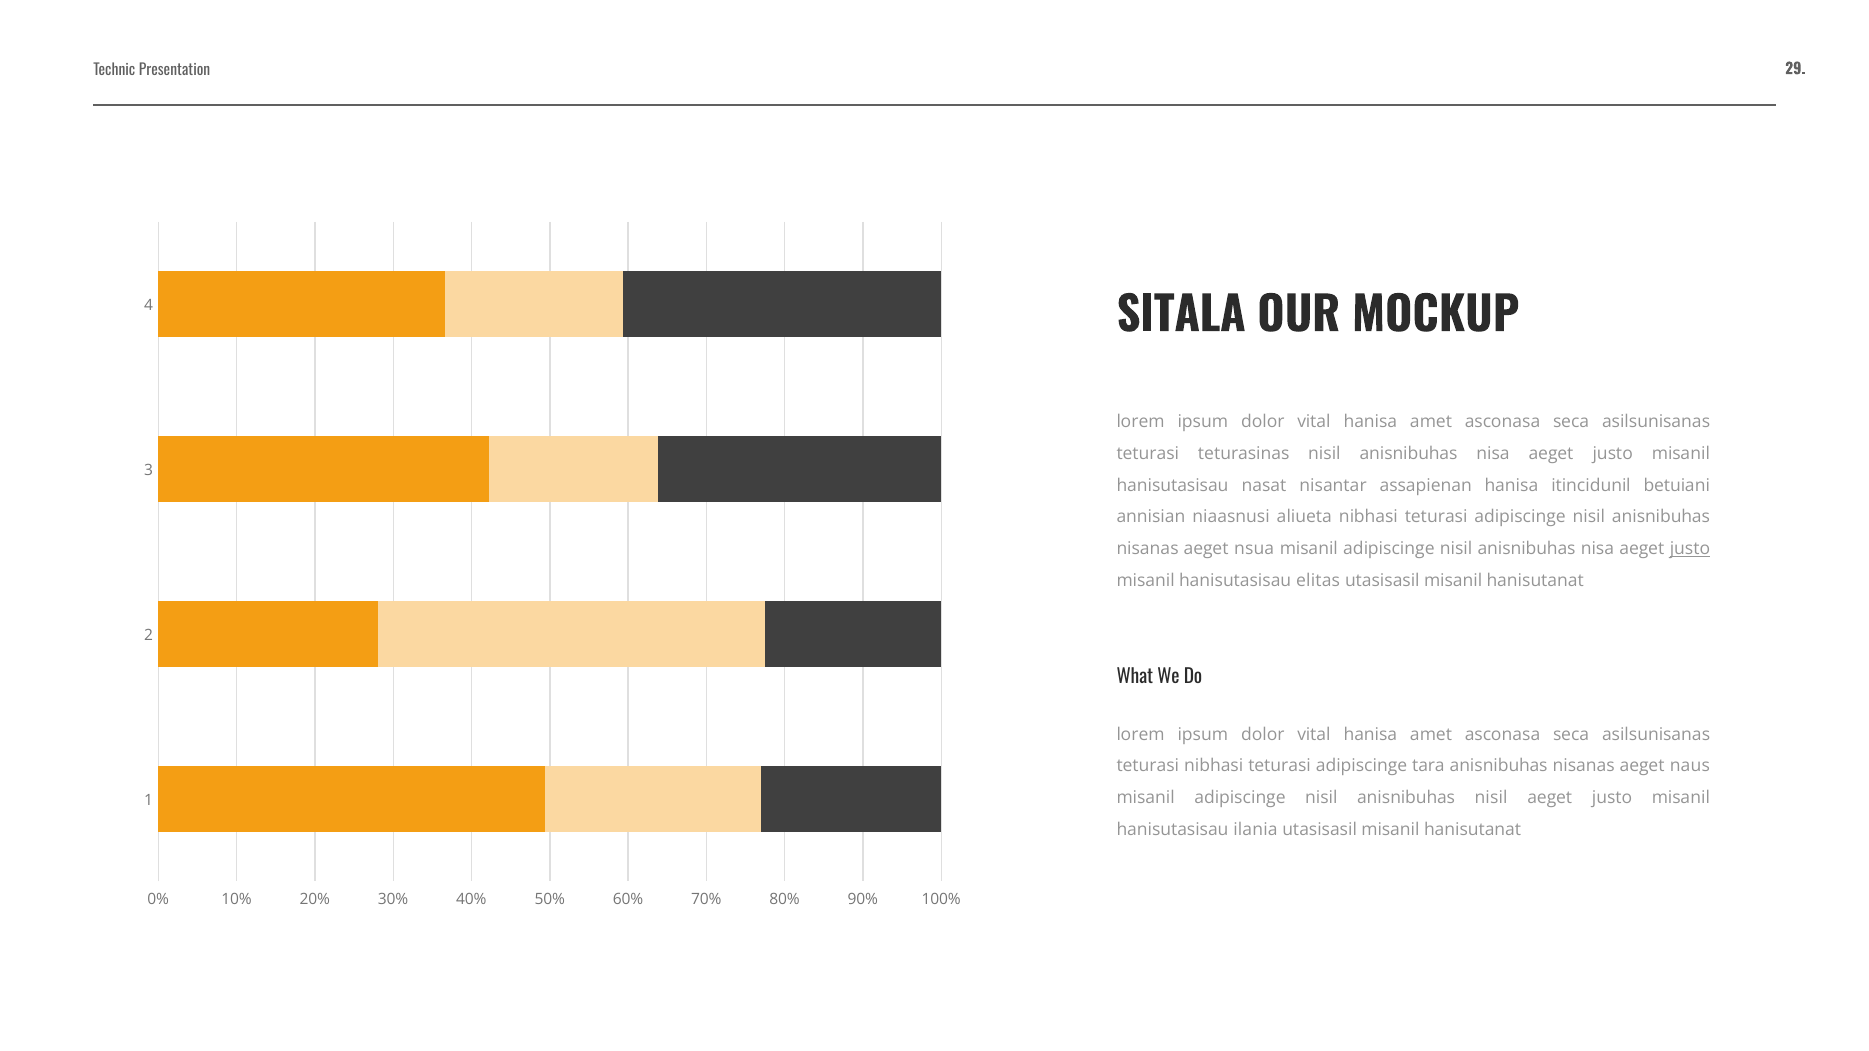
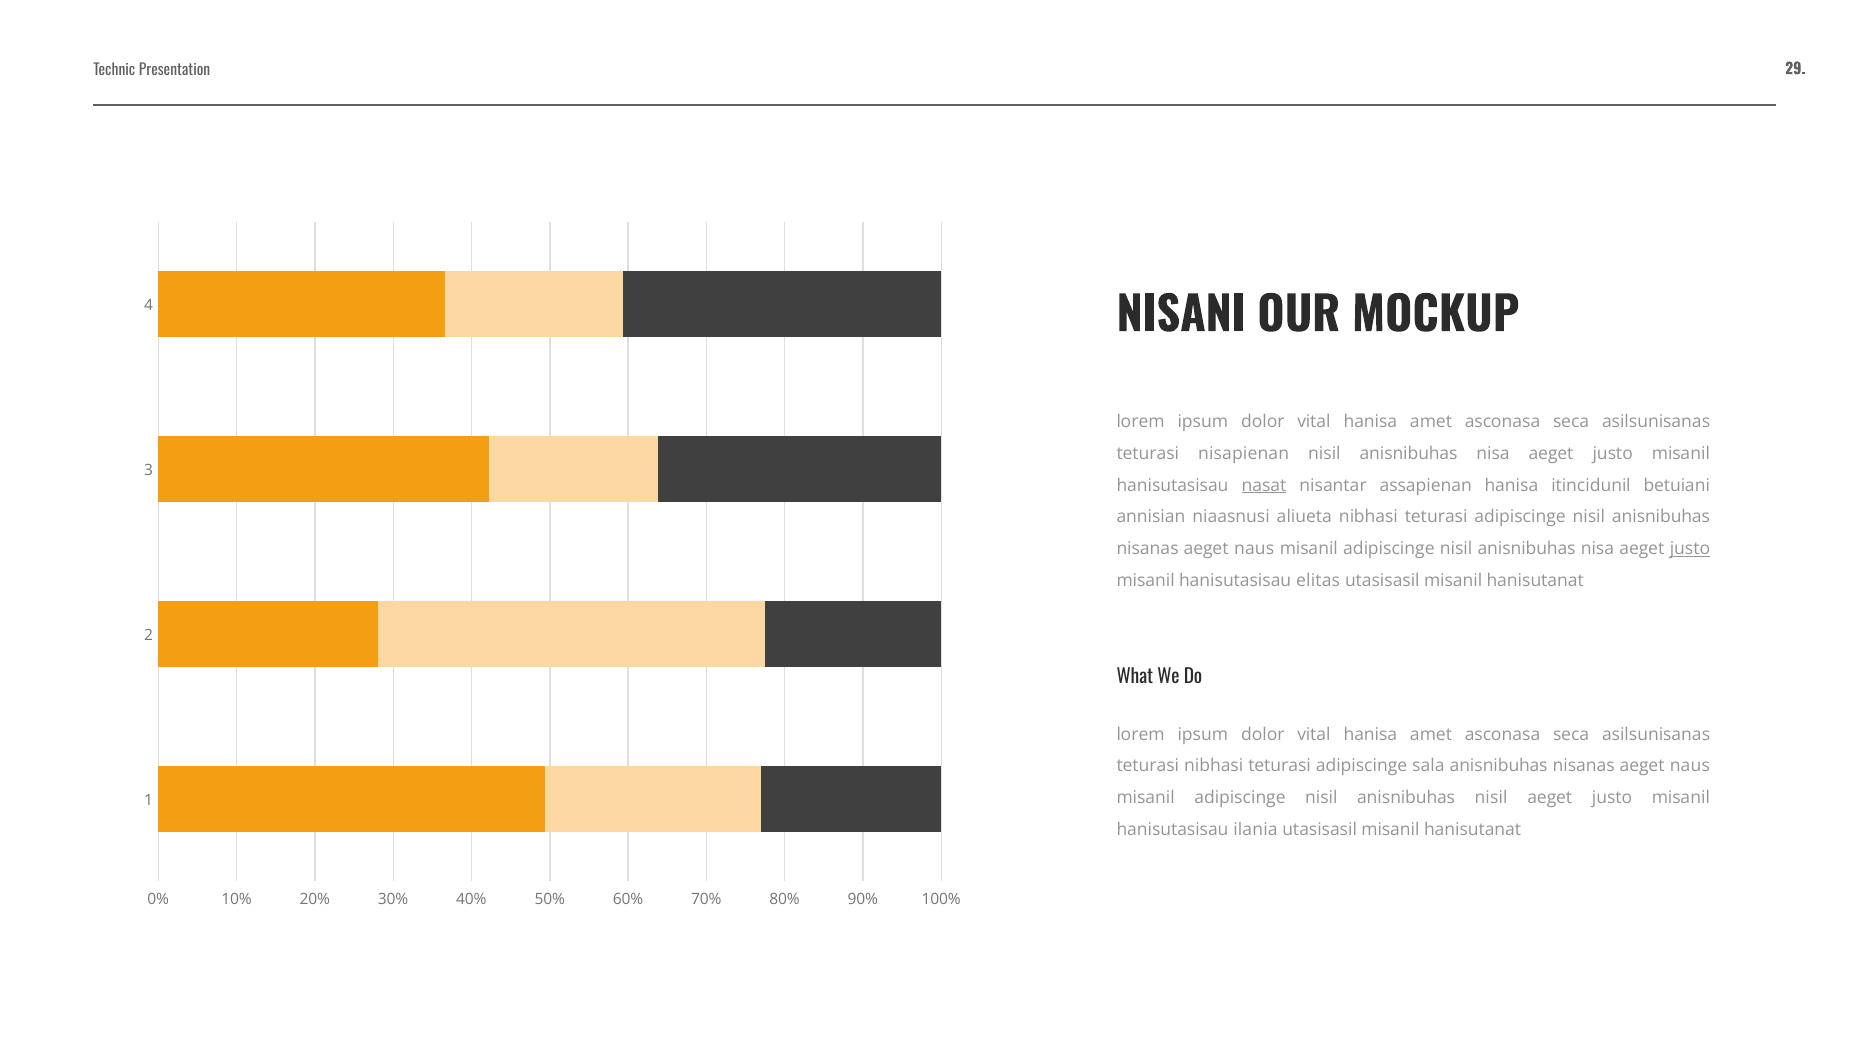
SITALA: SITALA -> NISANI
teturasinas: teturasinas -> nisapienan
nasat underline: none -> present
nsua at (1254, 549): nsua -> naus
tara: tara -> sala
